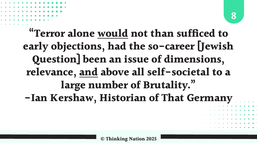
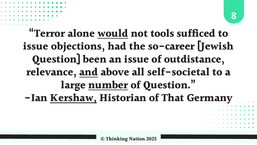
than: than -> tools
early at (36, 46): early -> issue
dimensions: dimensions -> outdistance
number underline: none -> present
of Brutality: Brutality -> Question
Kershaw underline: none -> present
